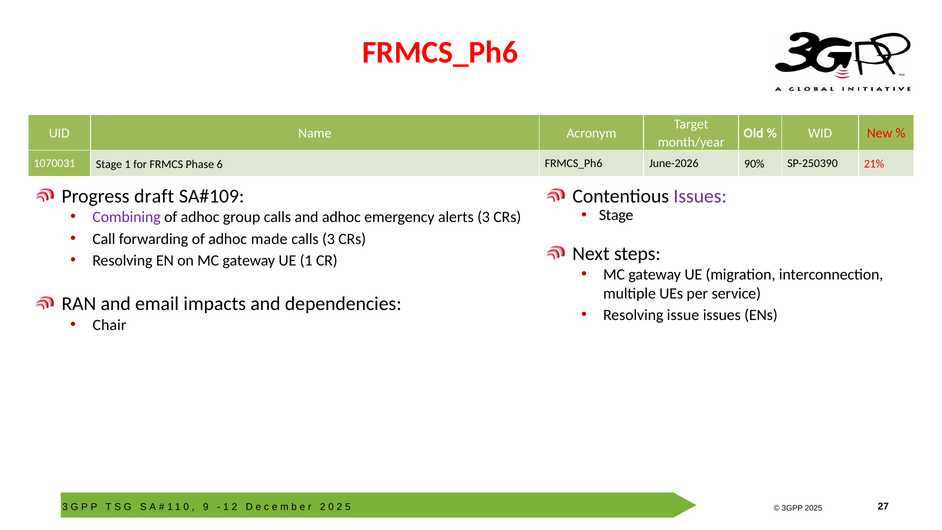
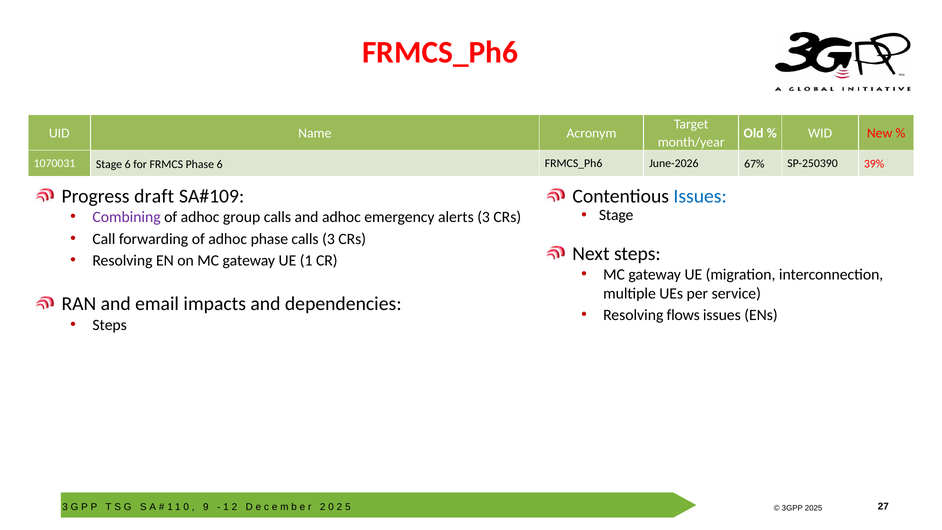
Stage 1: 1 -> 6
90%: 90% -> 67%
21%: 21% -> 39%
Issues at (700, 196) colour: purple -> blue
adhoc made: made -> phase
issue: issue -> flows
Chair at (110, 325): Chair -> Steps
